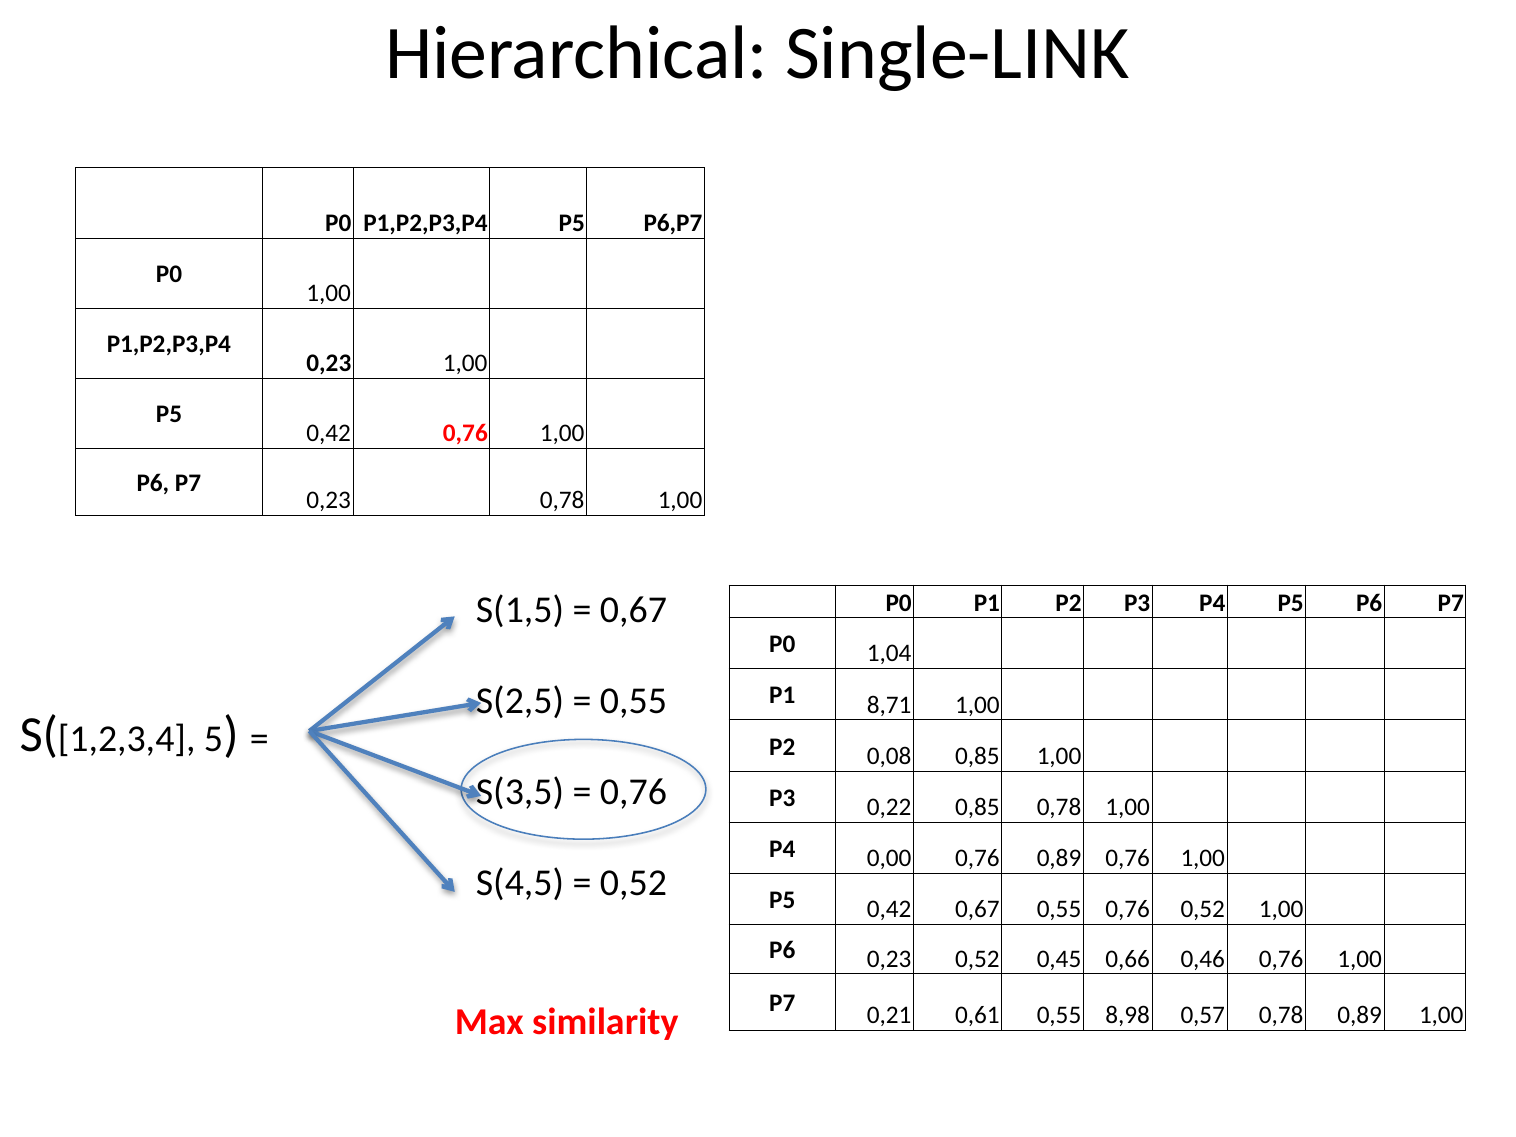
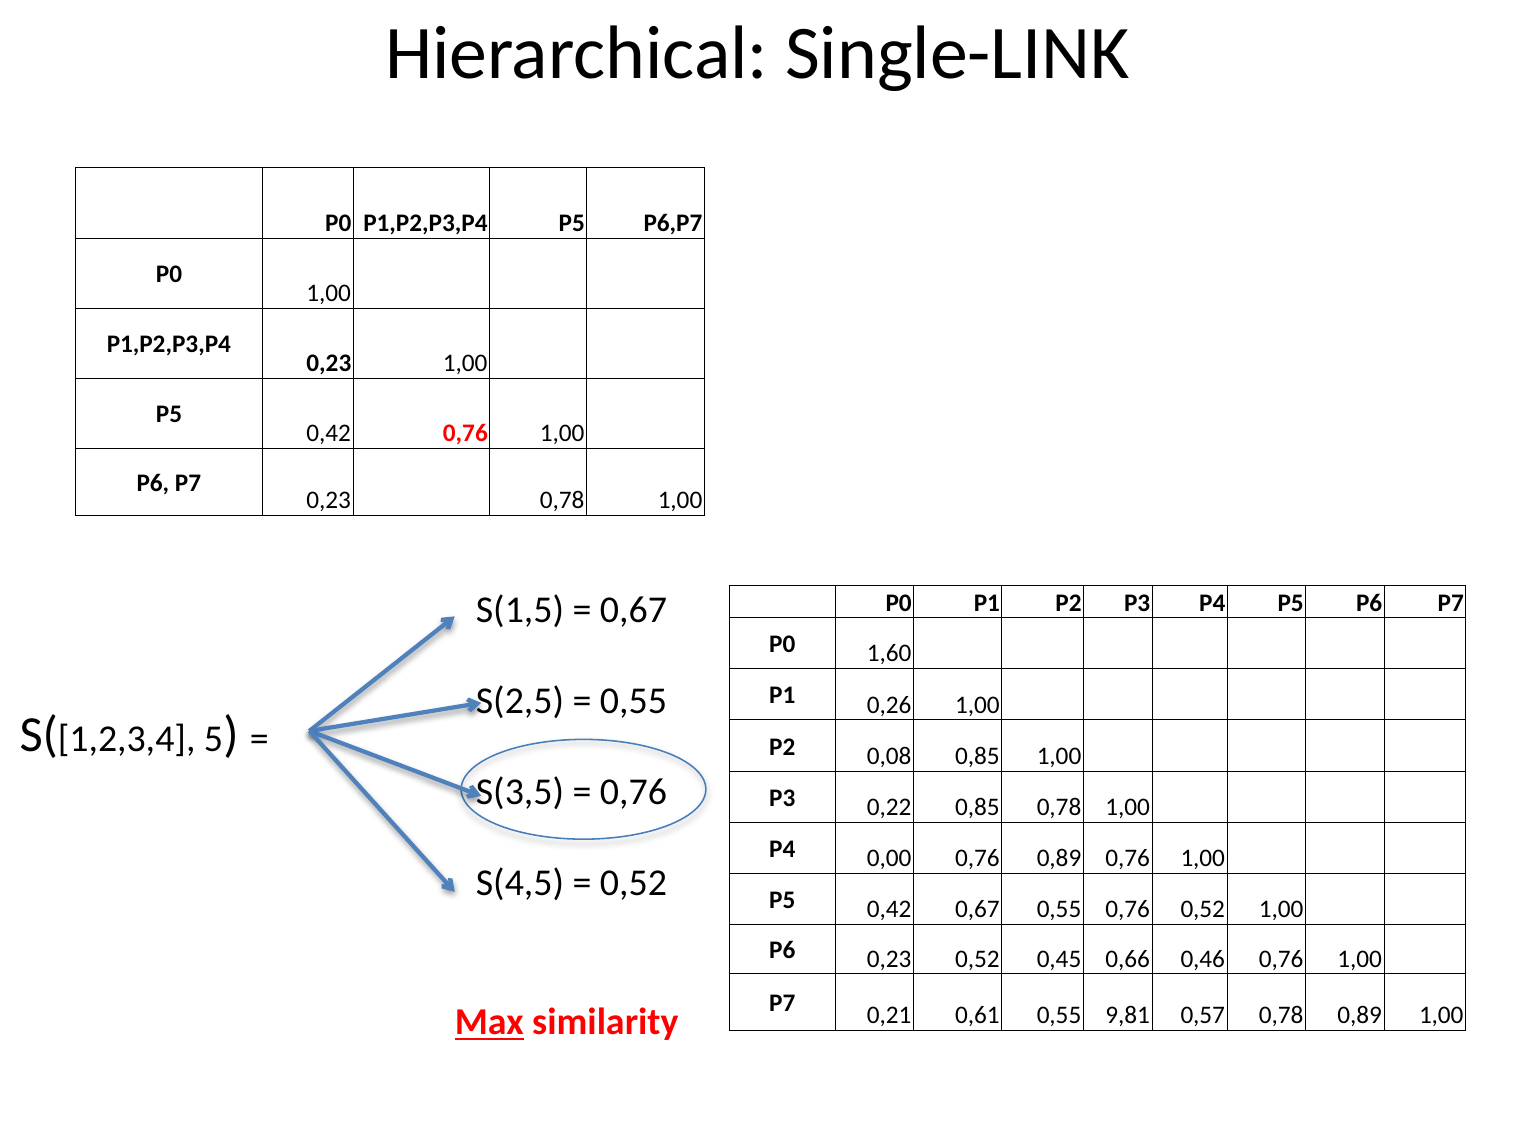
1,04: 1,04 -> 1,60
8,71: 8,71 -> 0,26
8,98: 8,98 -> 9,81
Max underline: none -> present
